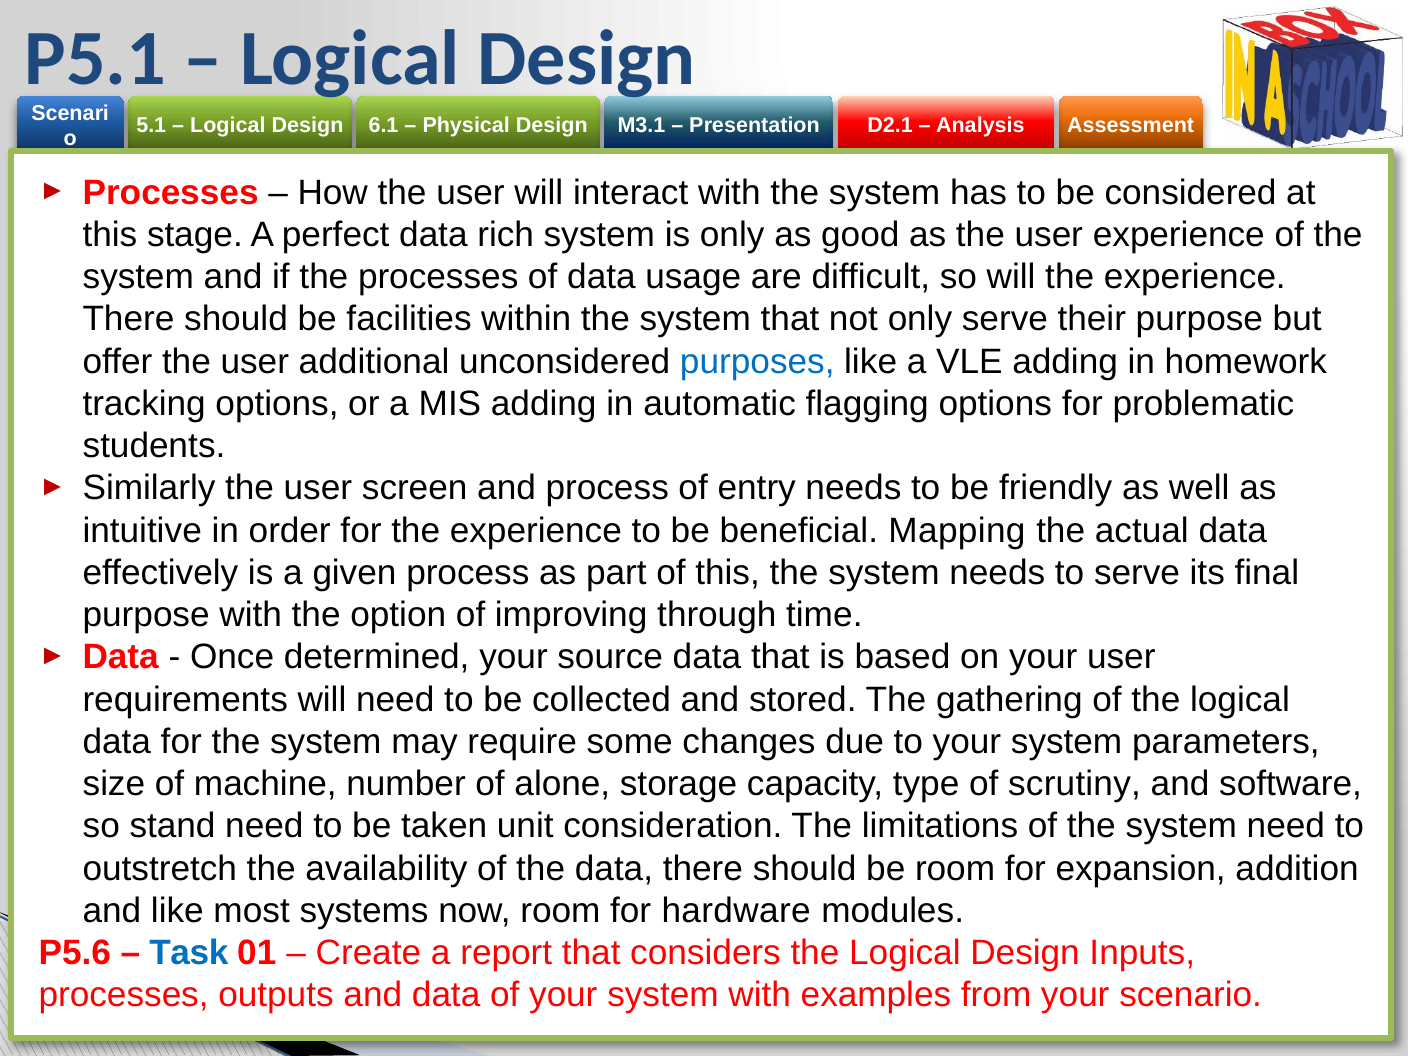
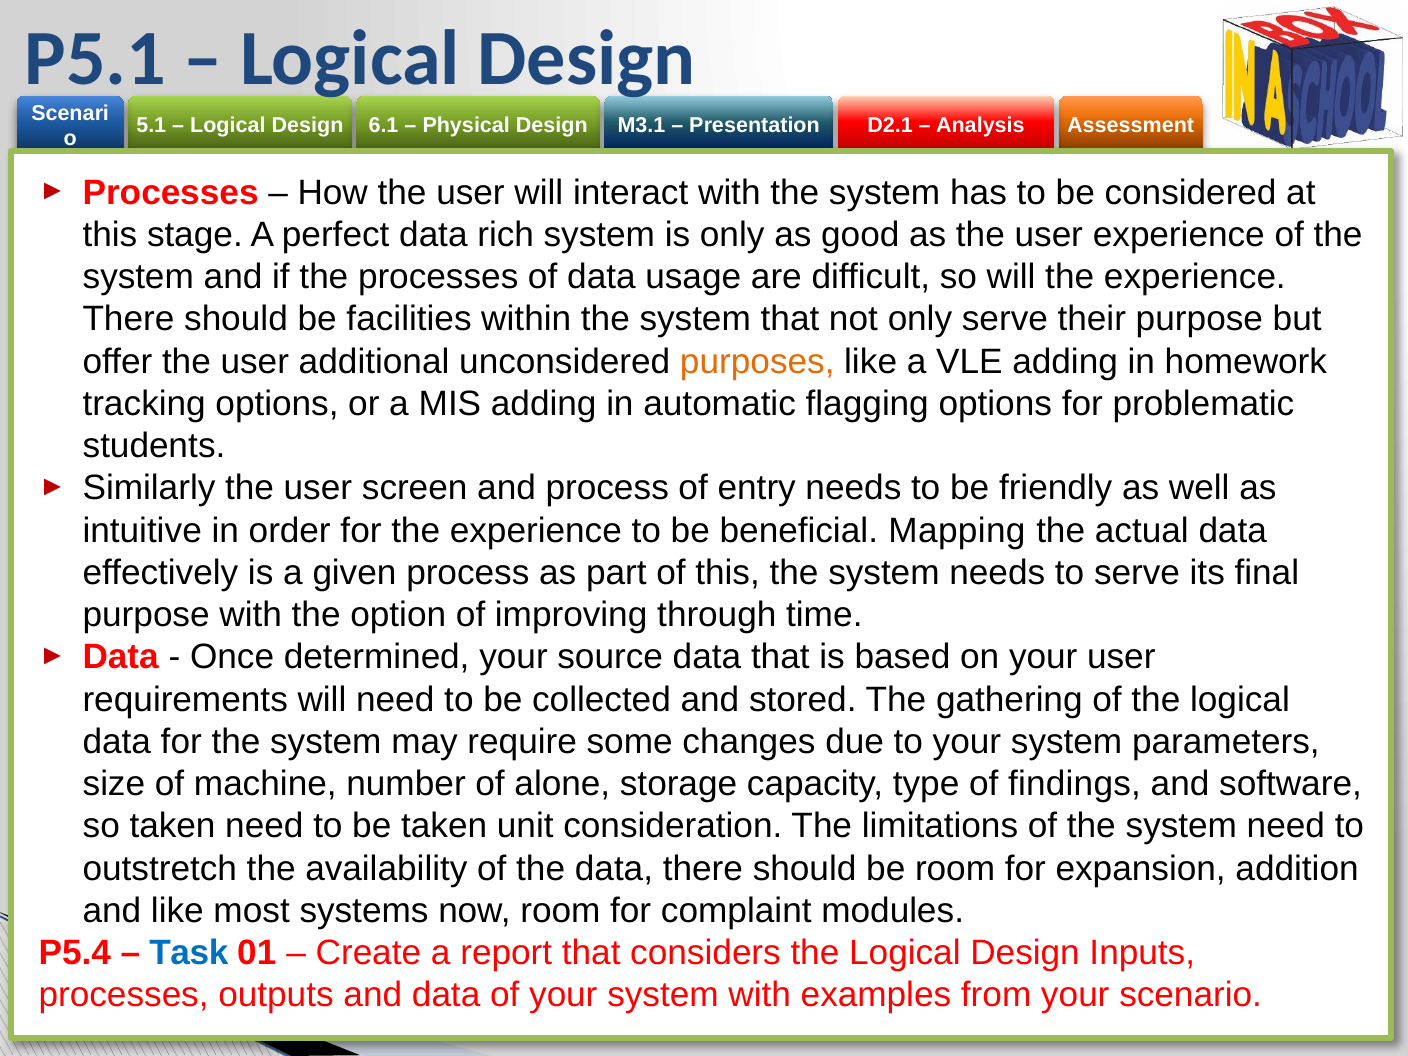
purposes colour: blue -> orange
scrutiny: scrutiny -> findings
so stand: stand -> taken
hardware: hardware -> complaint
P5.6: P5.6 -> P5.4
